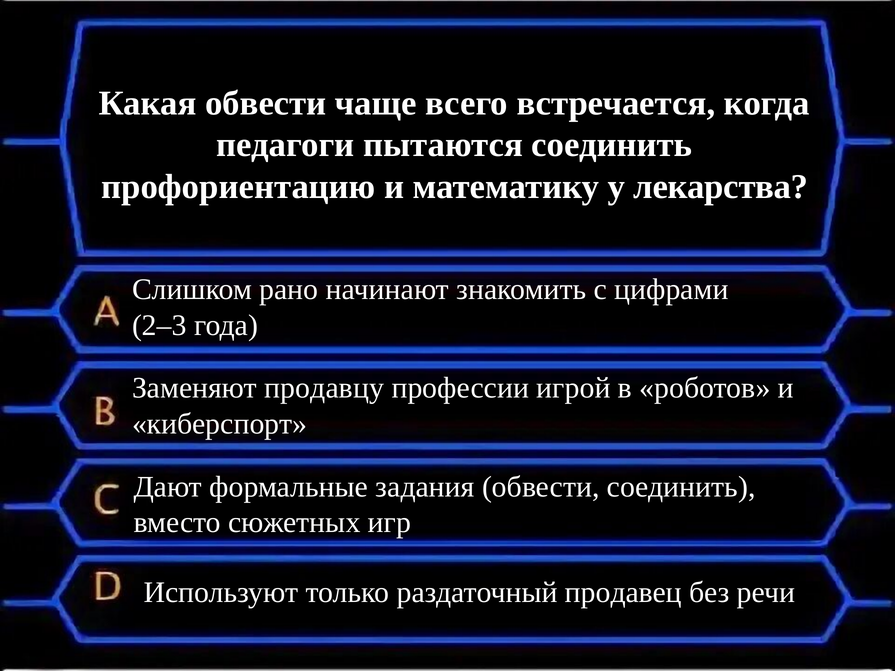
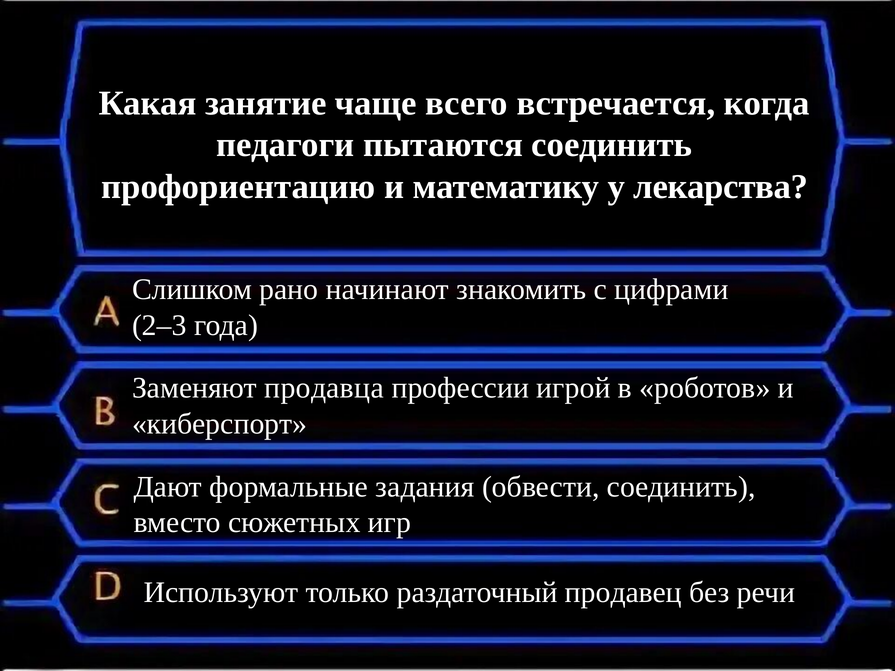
Какая обвести: обвести -> занятие
продавцу: продавцу -> продавца
